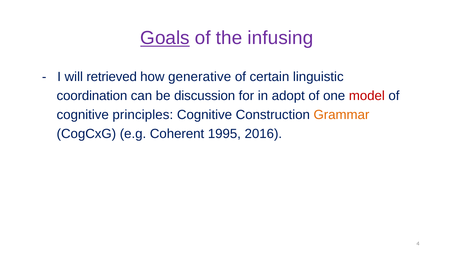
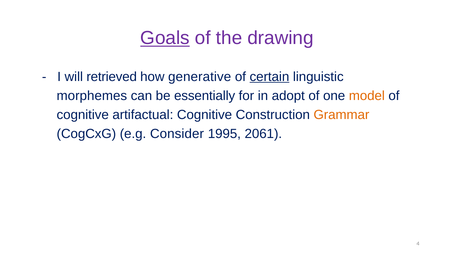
infusing: infusing -> drawing
certain underline: none -> present
coordination: coordination -> morphemes
discussion: discussion -> essentially
model colour: red -> orange
principles: principles -> artifactual
Coherent: Coherent -> Consider
2016: 2016 -> 2061
